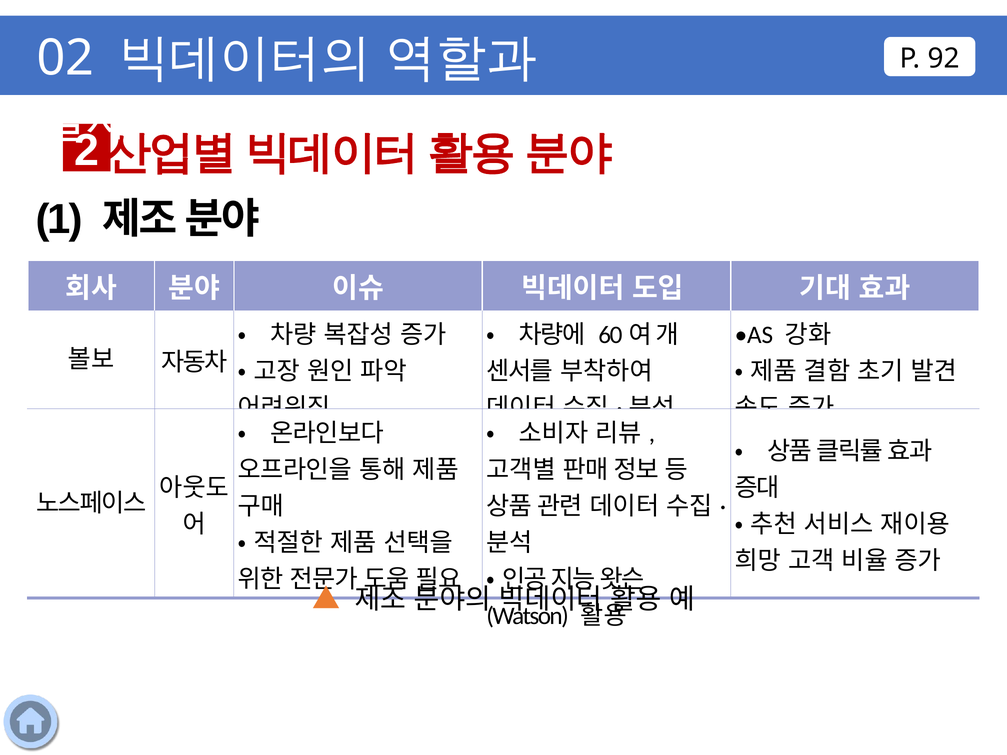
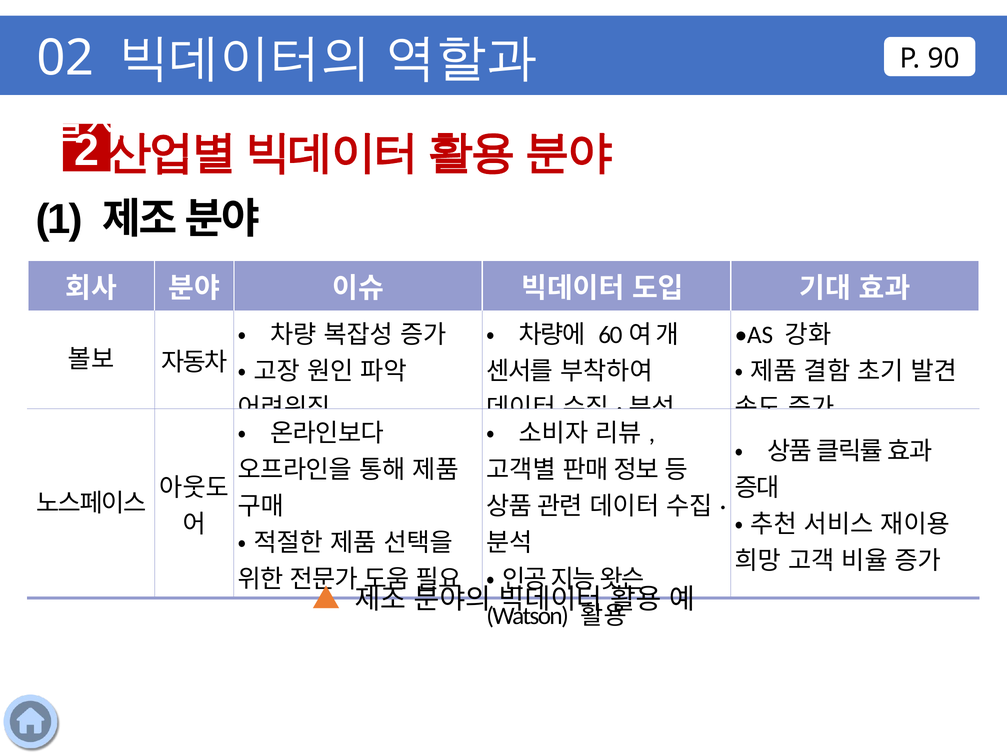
92: 92 -> 90
